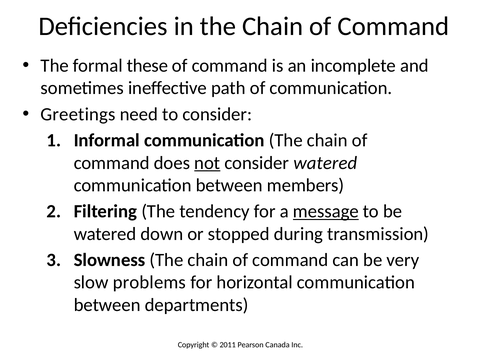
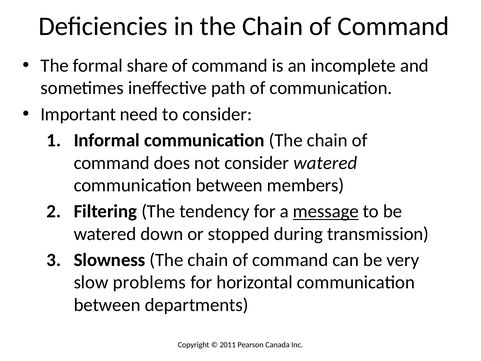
these: these -> share
Greetings: Greetings -> Important
not underline: present -> none
